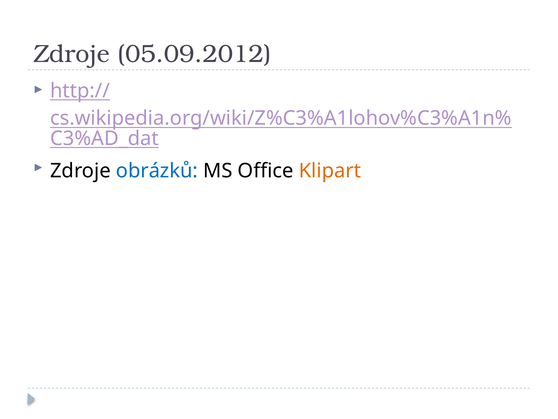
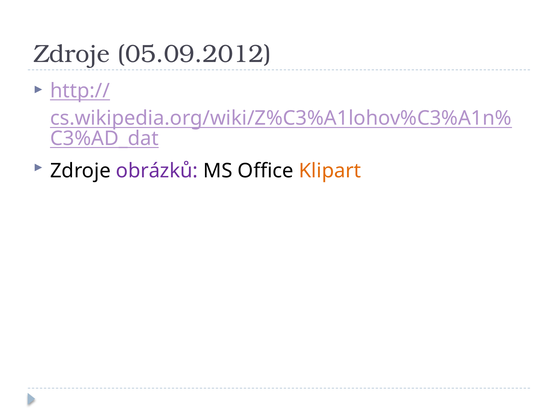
obrázků colour: blue -> purple
